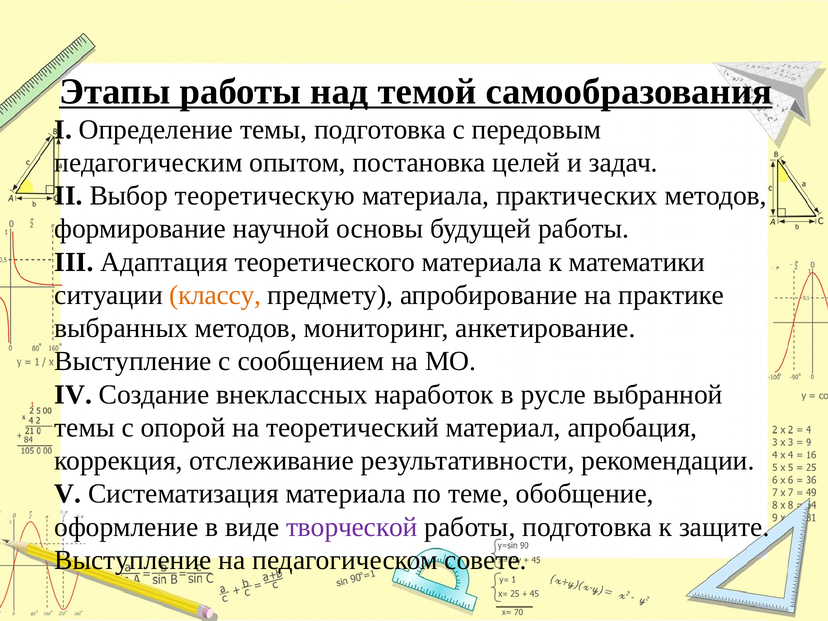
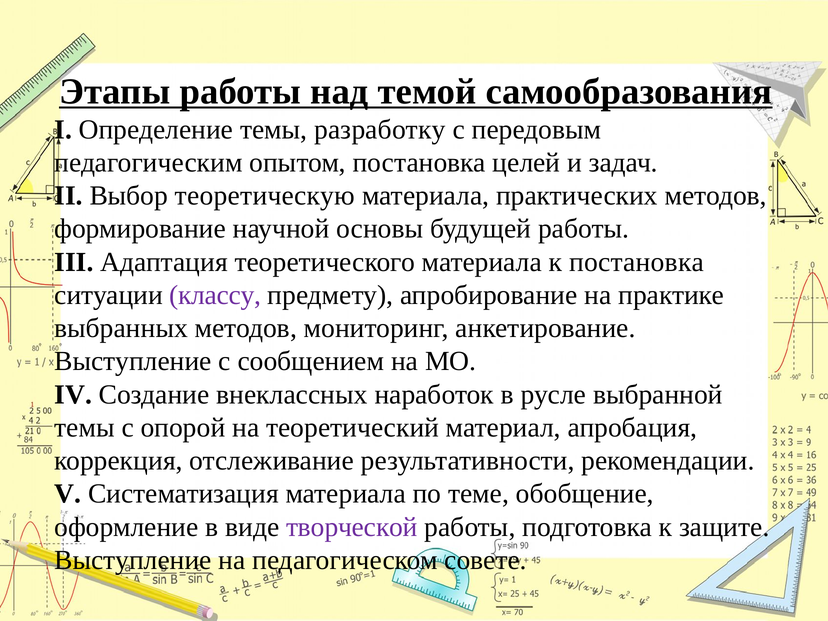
темы подготовка: подготовка -> разработку
к математики: математики -> постановка
классу colour: orange -> purple
